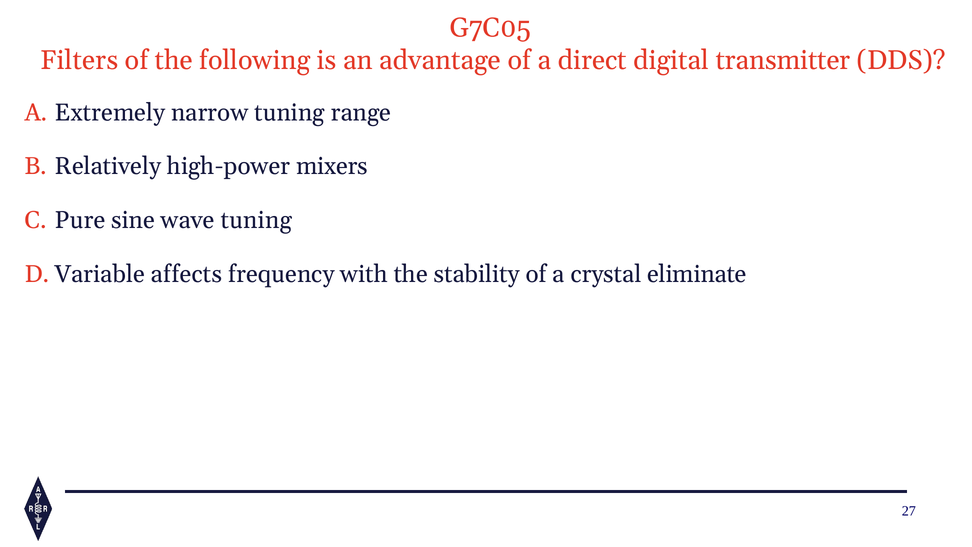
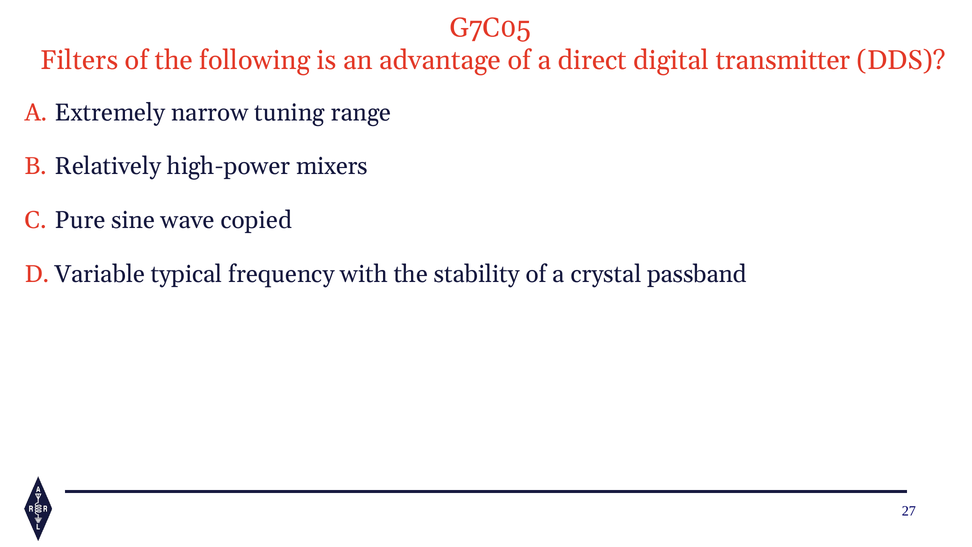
wave tuning: tuning -> copied
affects: affects -> typical
eliminate: eliminate -> passband
